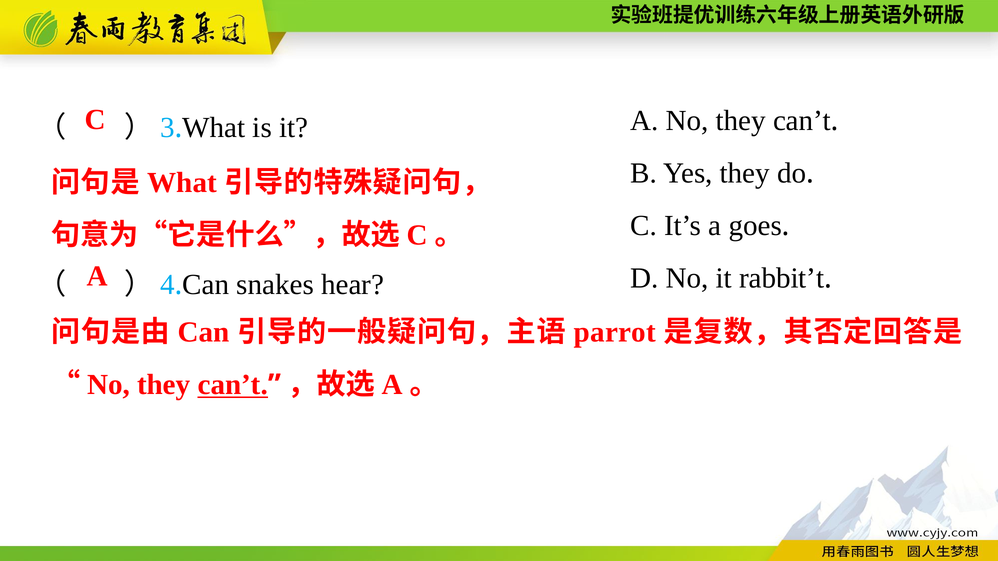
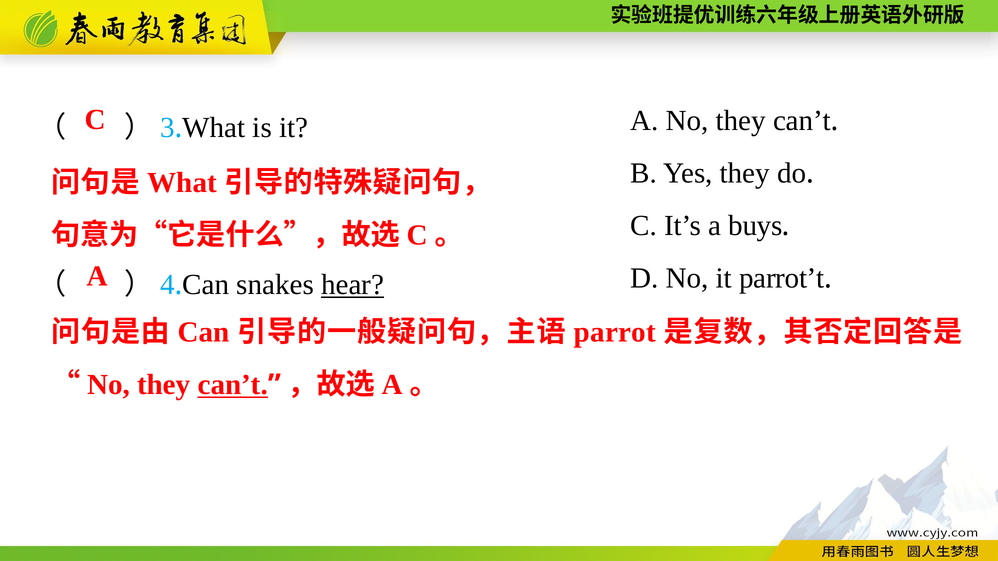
goes: goes -> buys
rabbit’t: rabbit’t -> parrot’t
hear underline: none -> present
